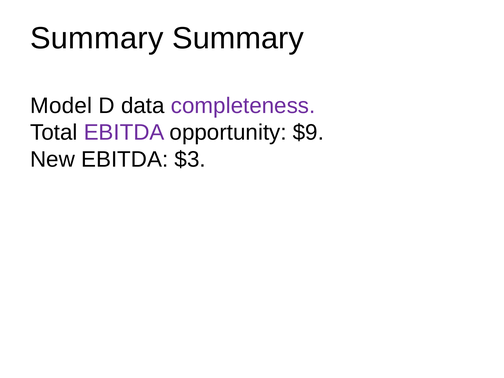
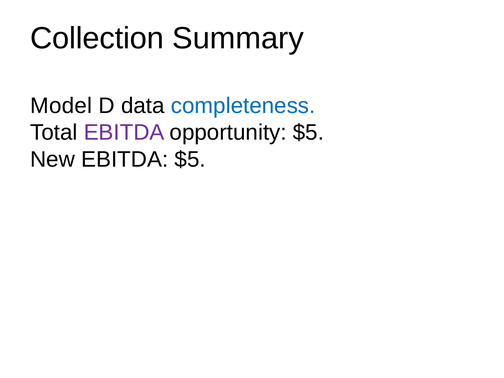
Summary at (97, 38): Summary -> Collection
completeness colour: purple -> blue
opportunity $9: $9 -> $5
EBITDA $3: $3 -> $5
